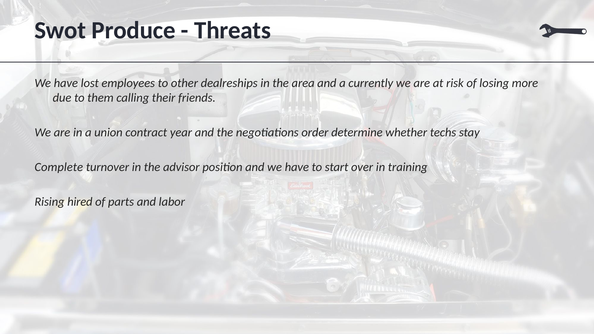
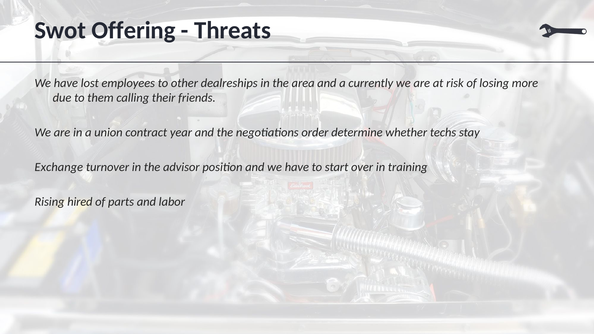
Produce: Produce -> Offering
Complete: Complete -> Exchange
